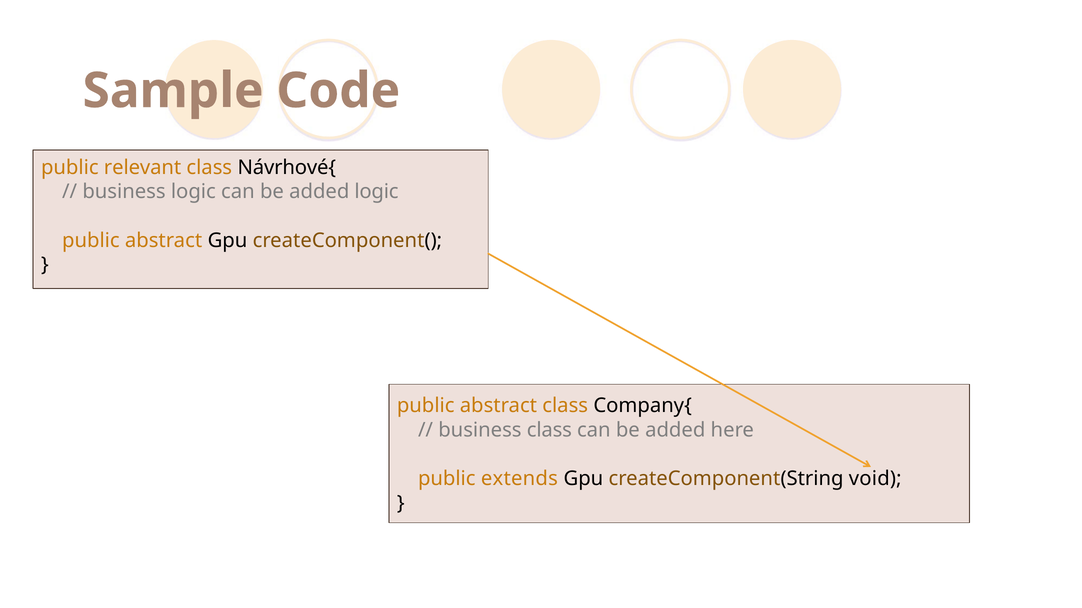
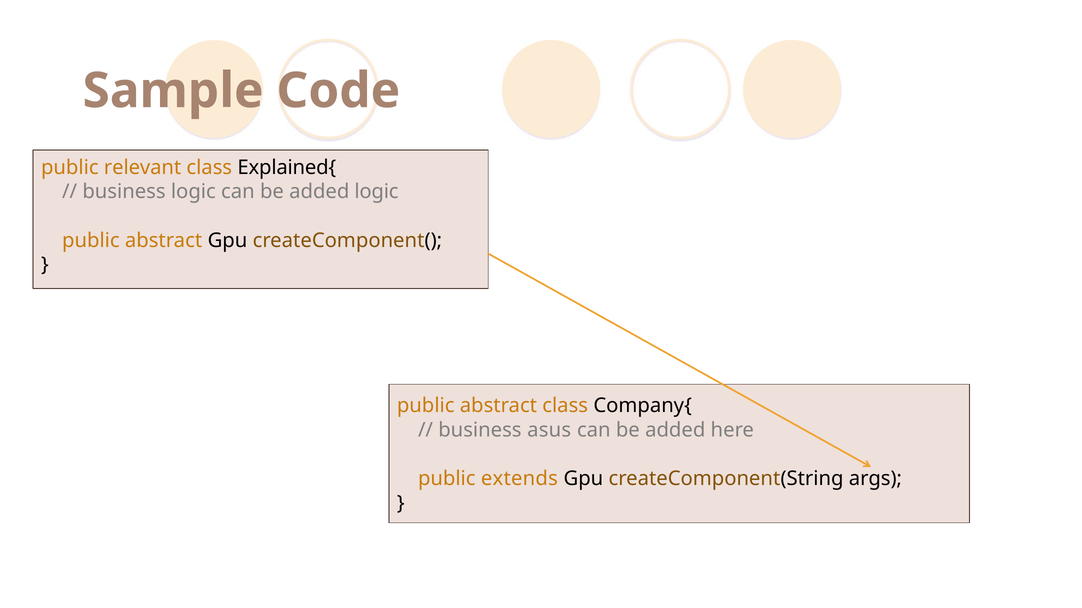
Návrhové{: Návrhové{ -> Explained{
business class: class -> asus
void: void -> args
